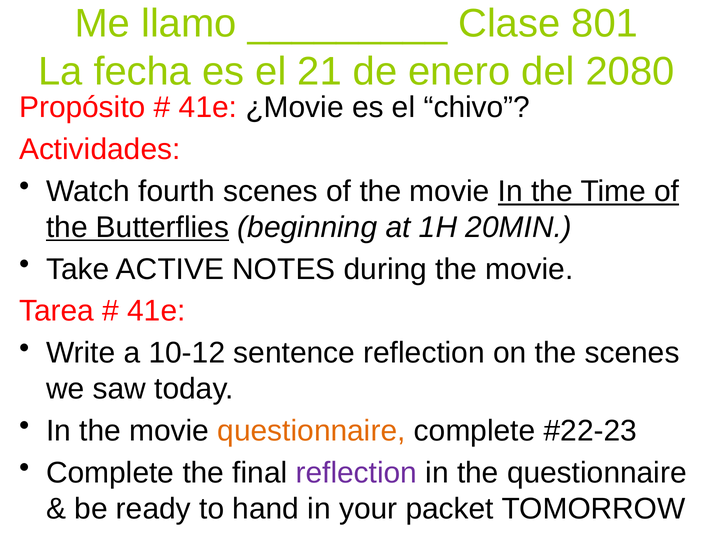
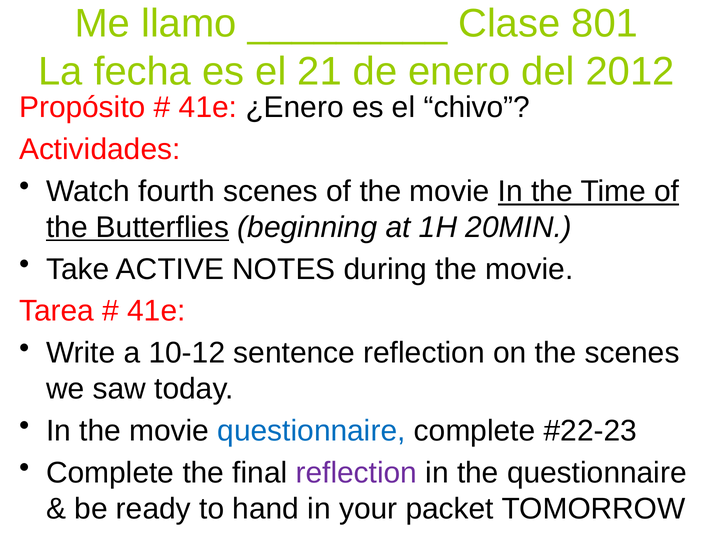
2080: 2080 -> 2012
¿Movie: ¿Movie -> ¿Enero
questionnaire at (312, 431) colour: orange -> blue
